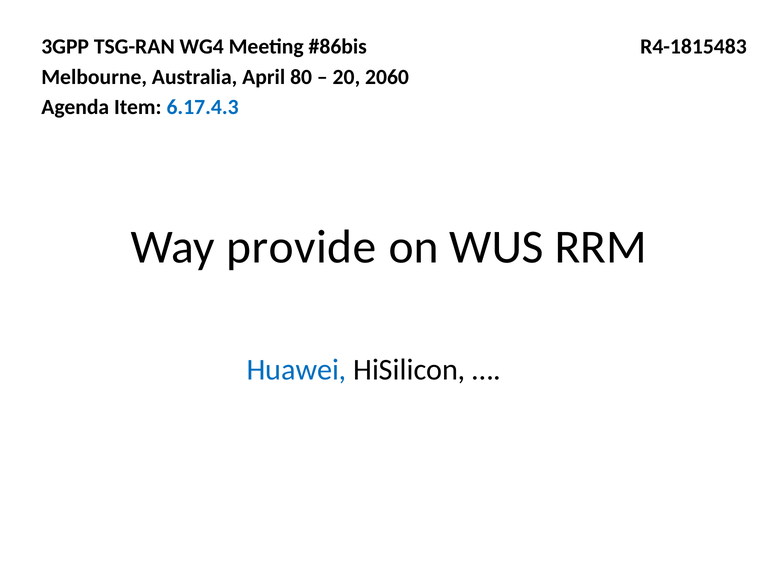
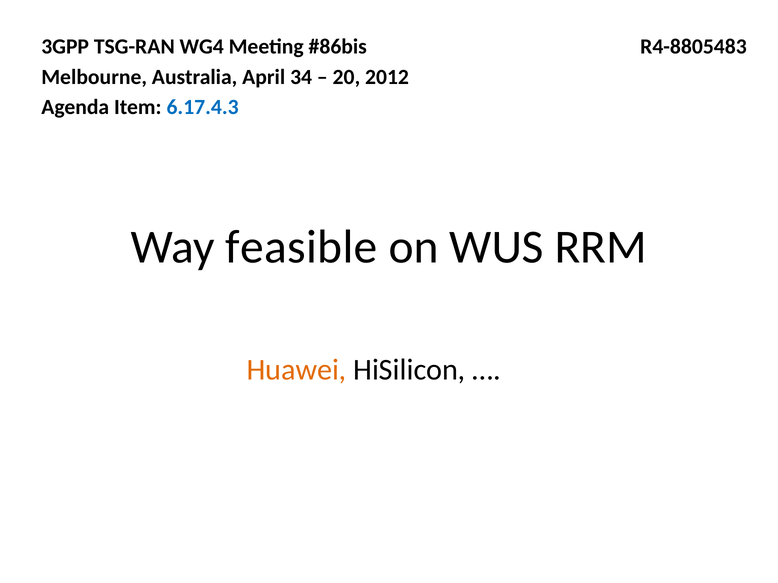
R4-1815483: R4-1815483 -> R4-8805483
80: 80 -> 34
2060: 2060 -> 2012
provide: provide -> feasible
Huawei colour: blue -> orange
